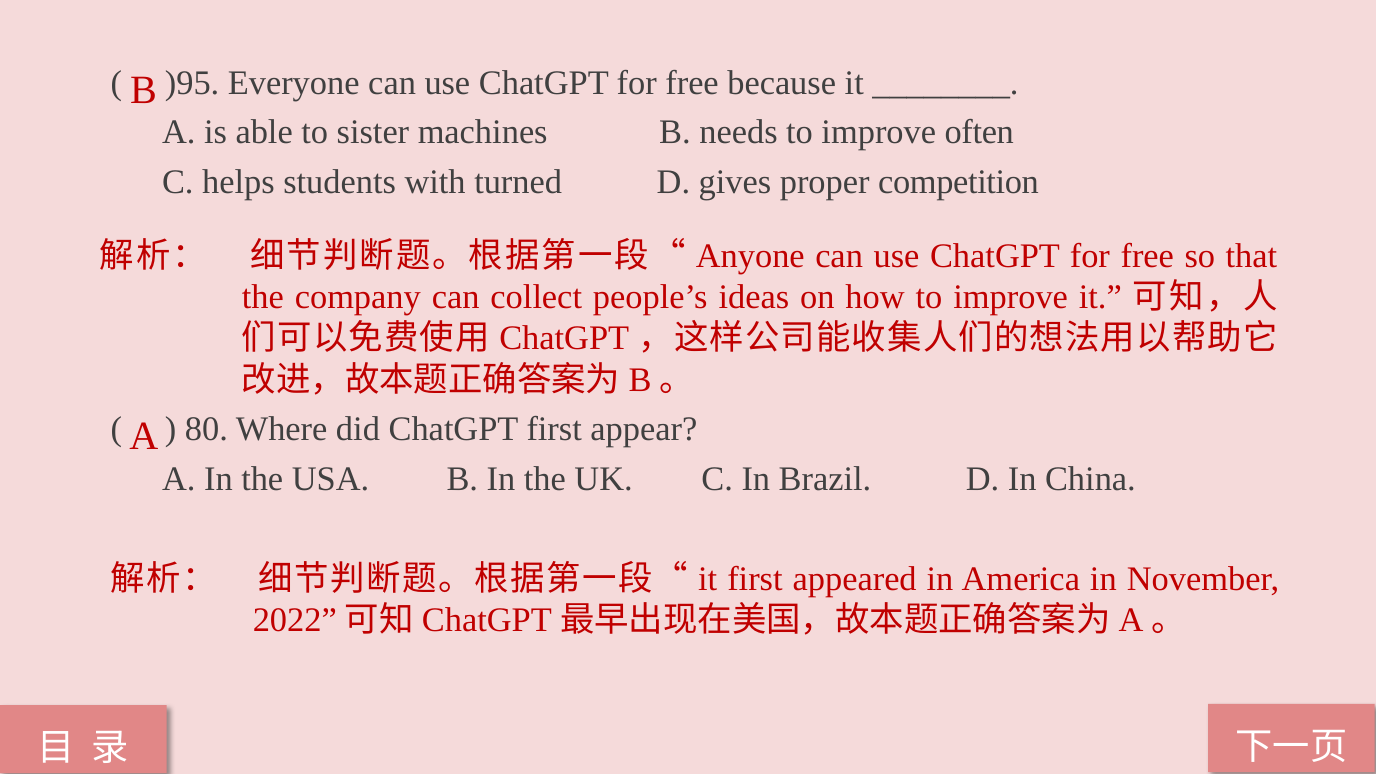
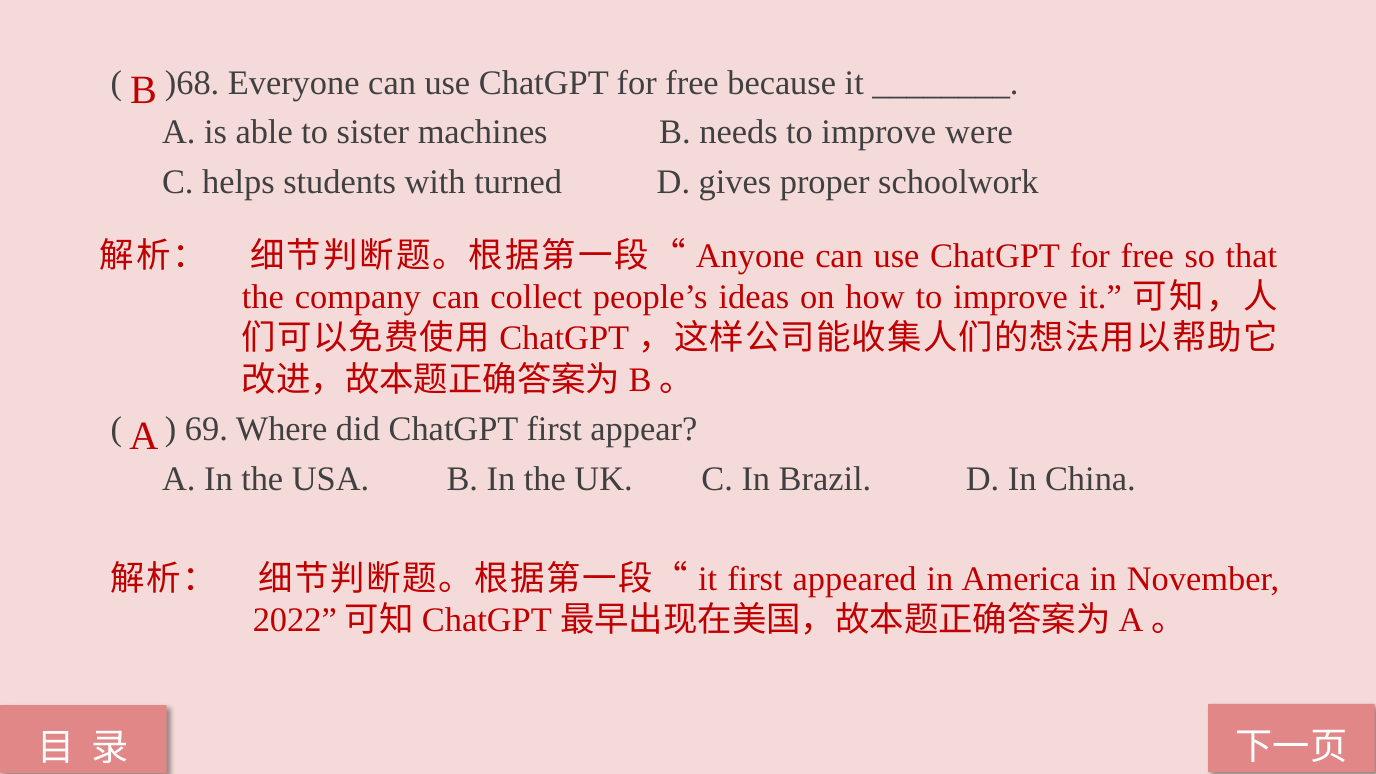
)95: )95 -> )68
often: often -> were
competition: competition -> schoolwork
80: 80 -> 69
